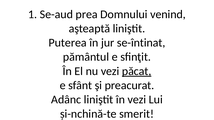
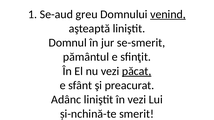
prea: prea -> greu
venind underline: none -> present
Puterea: Puterea -> Domnul
se-întinat: se-întinat -> se-smerit
